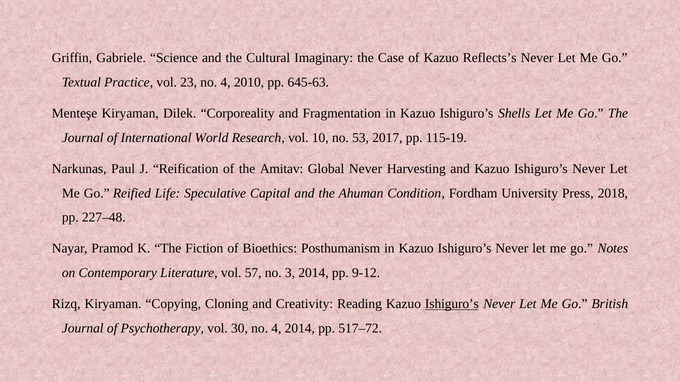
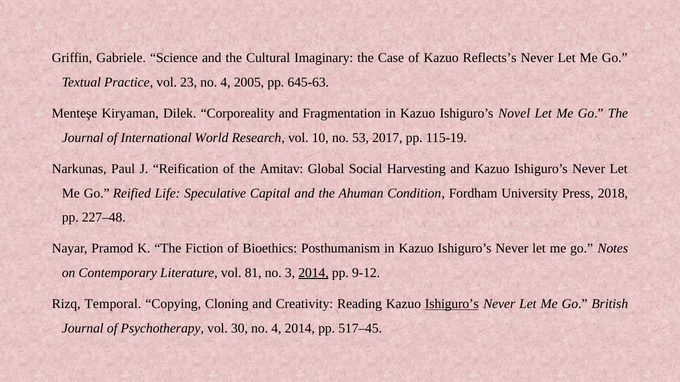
2010: 2010 -> 2005
Shells: Shells -> Novel
Global Never: Never -> Social
57: 57 -> 81
2014 at (314, 273) underline: none -> present
Rizq Kiryaman: Kiryaman -> Temporal
517–72: 517–72 -> 517–45
